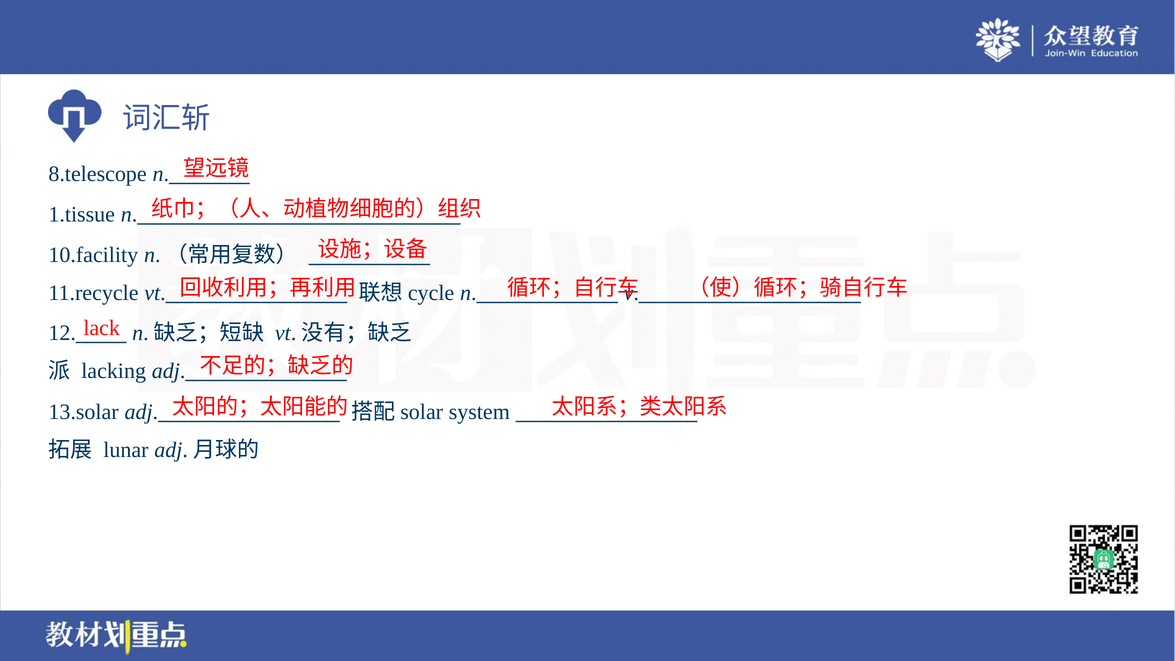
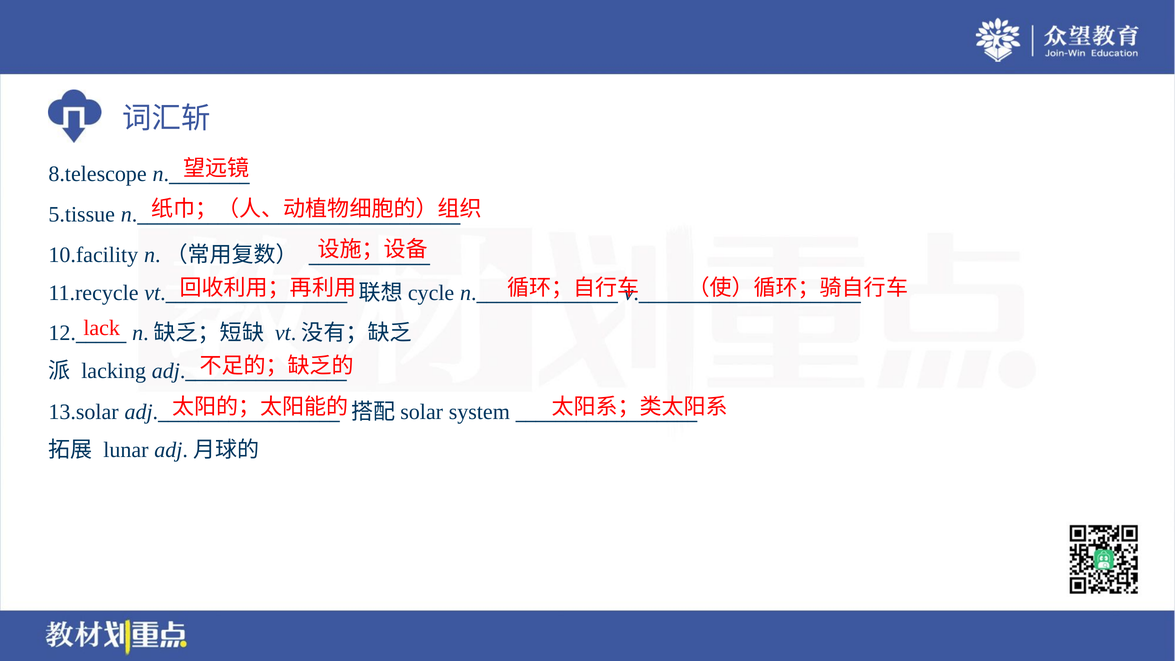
1.tissue: 1.tissue -> 5.tissue
